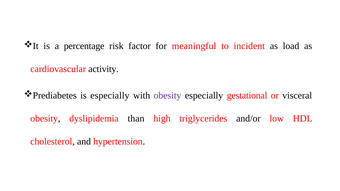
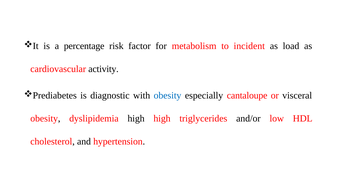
meaningful: meaningful -> metabolism
is especially: especially -> diagnostic
obesity at (168, 96) colour: purple -> blue
gestational: gestational -> cantaloupe
dyslipidemia than: than -> high
